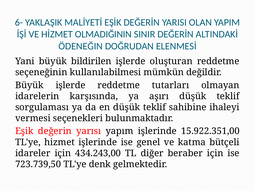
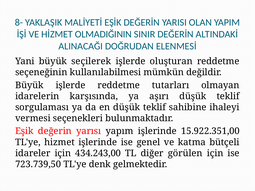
6-: 6- -> 8-
ÖDENEĞIN: ÖDENEĞIN -> ALINACAĞI
bildirilen: bildirilen -> seçilerek
beraber: beraber -> görülen
